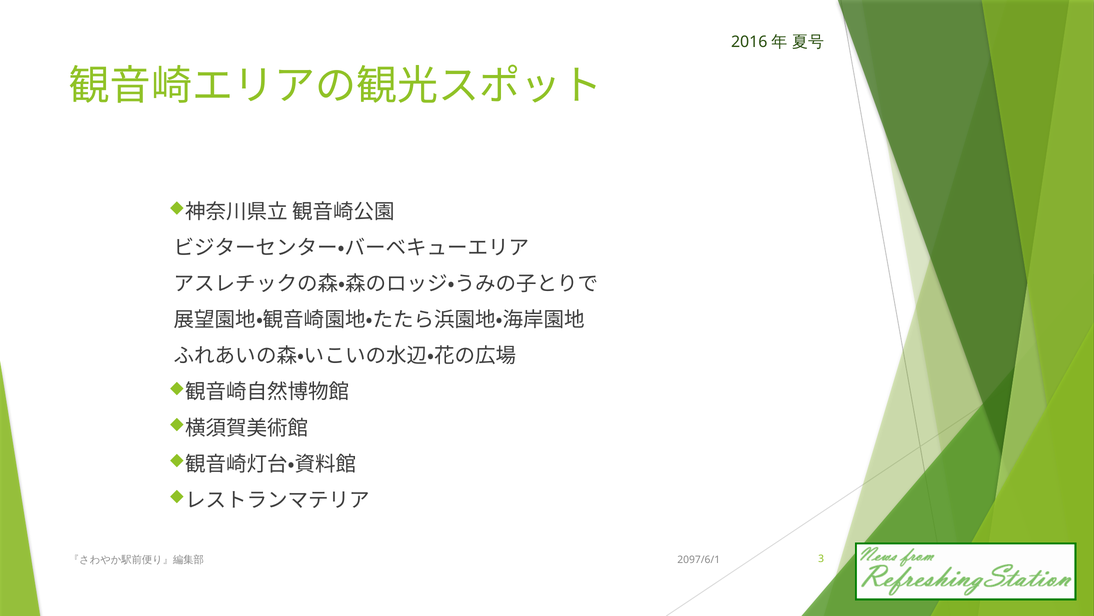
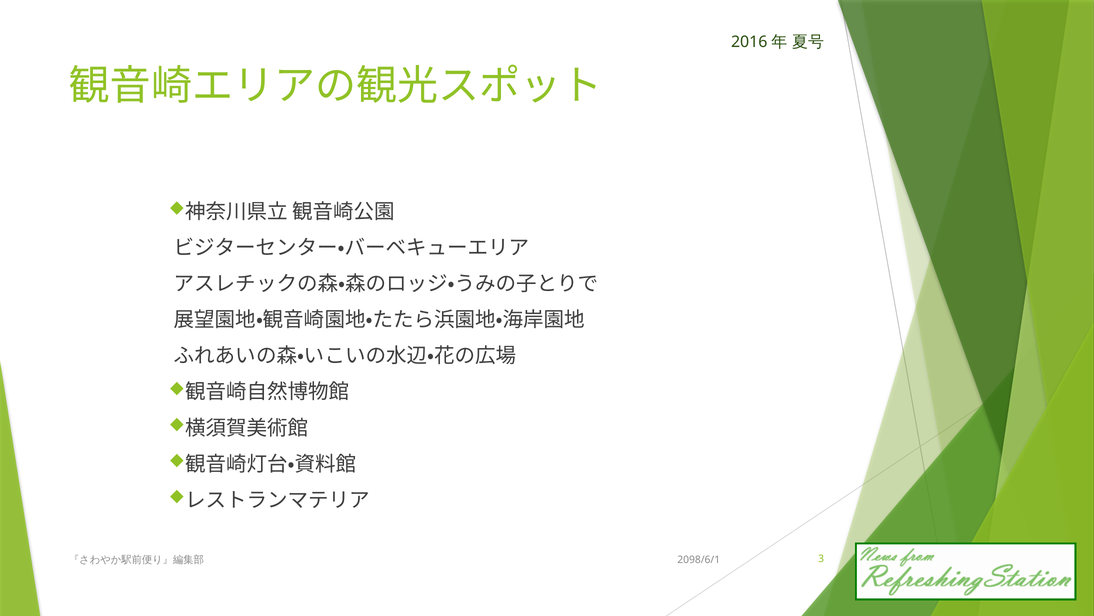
2097/6/1: 2097/6/1 -> 2098/6/1
